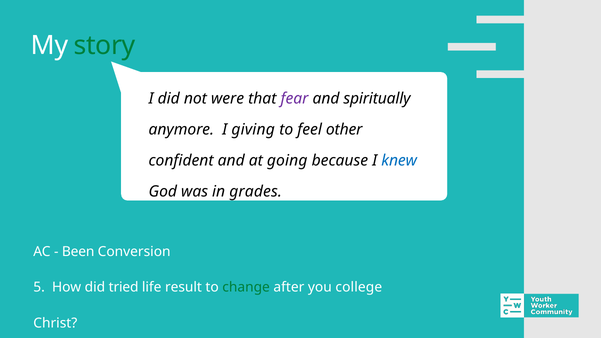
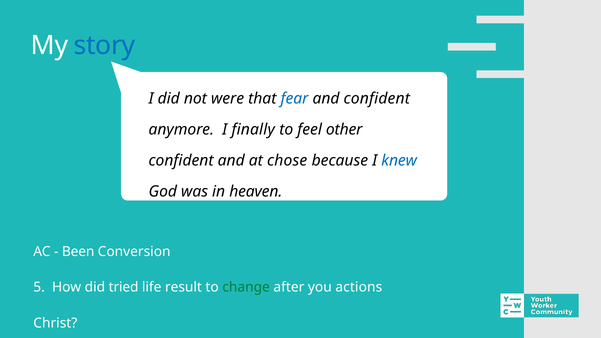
story colour: green -> blue
fear colour: purple -> blue
and spiritually: spiritually -> confident
giving: giving -> finally
going: going -> chose
grades: grades -> heaven
college: college -> actions
